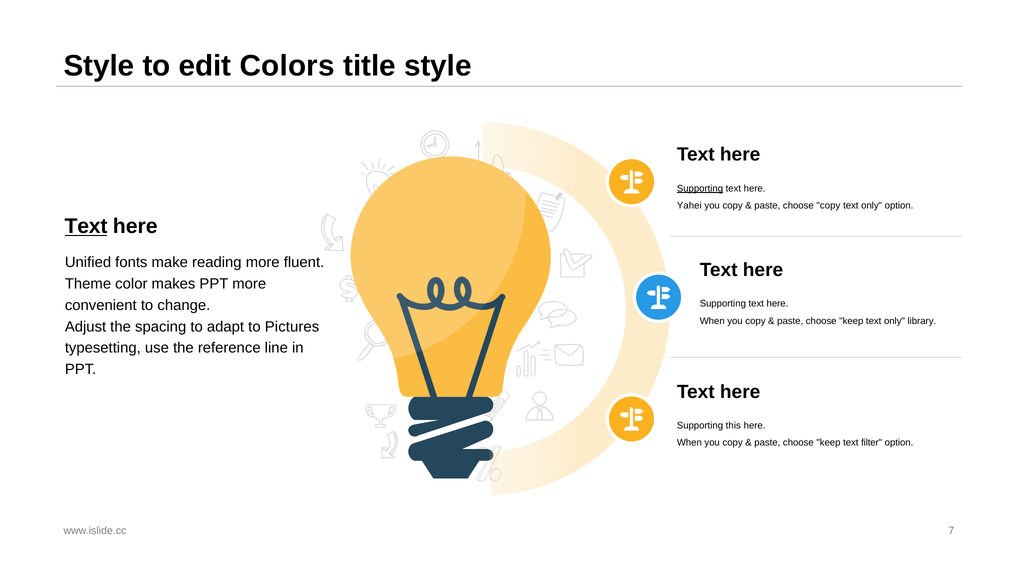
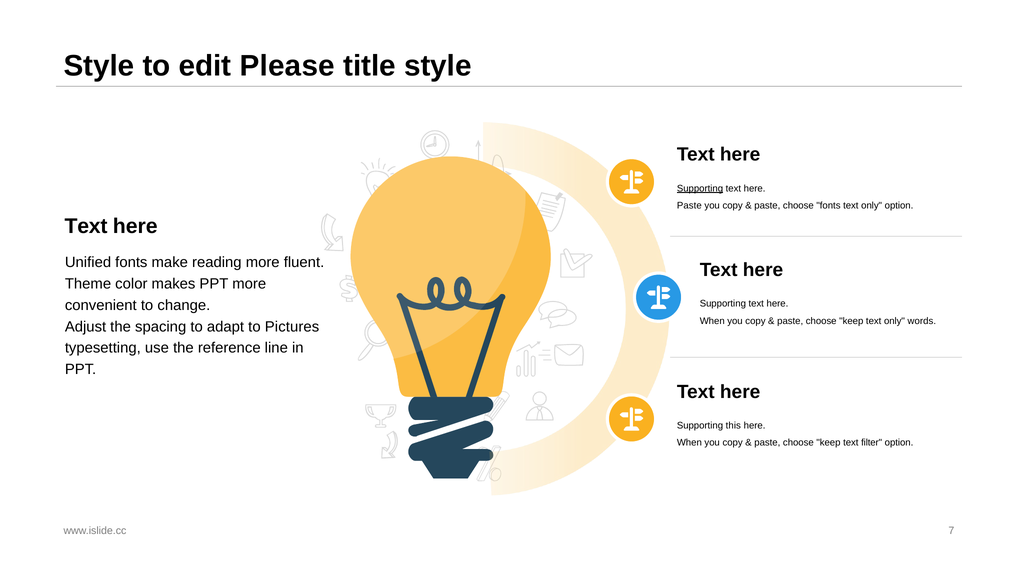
Colors: Colors -> Please
Yahei at (689, 205): Yahei -> Paste
choose copy: copy -> fonts
Text at (86, 226) underline: present -> none
library: library -> words
